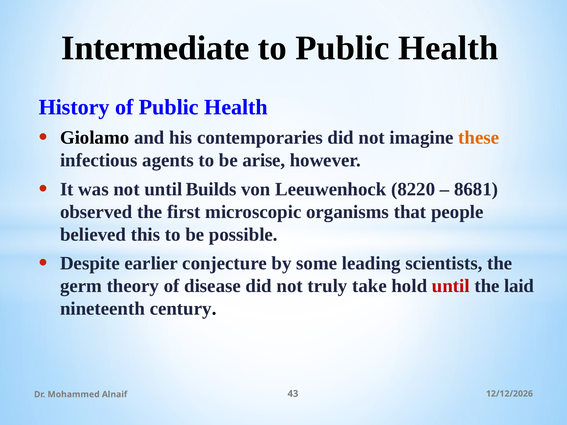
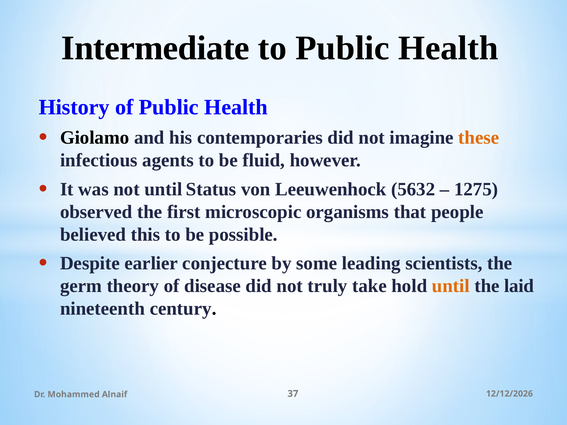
arise: arise -> fluid
Builds: Builds -> Status
8220: 8220 -> 5632
8681: 8681 -> 1275
until at (451, 286) colour: red -> orange
43: 43 -> 37
